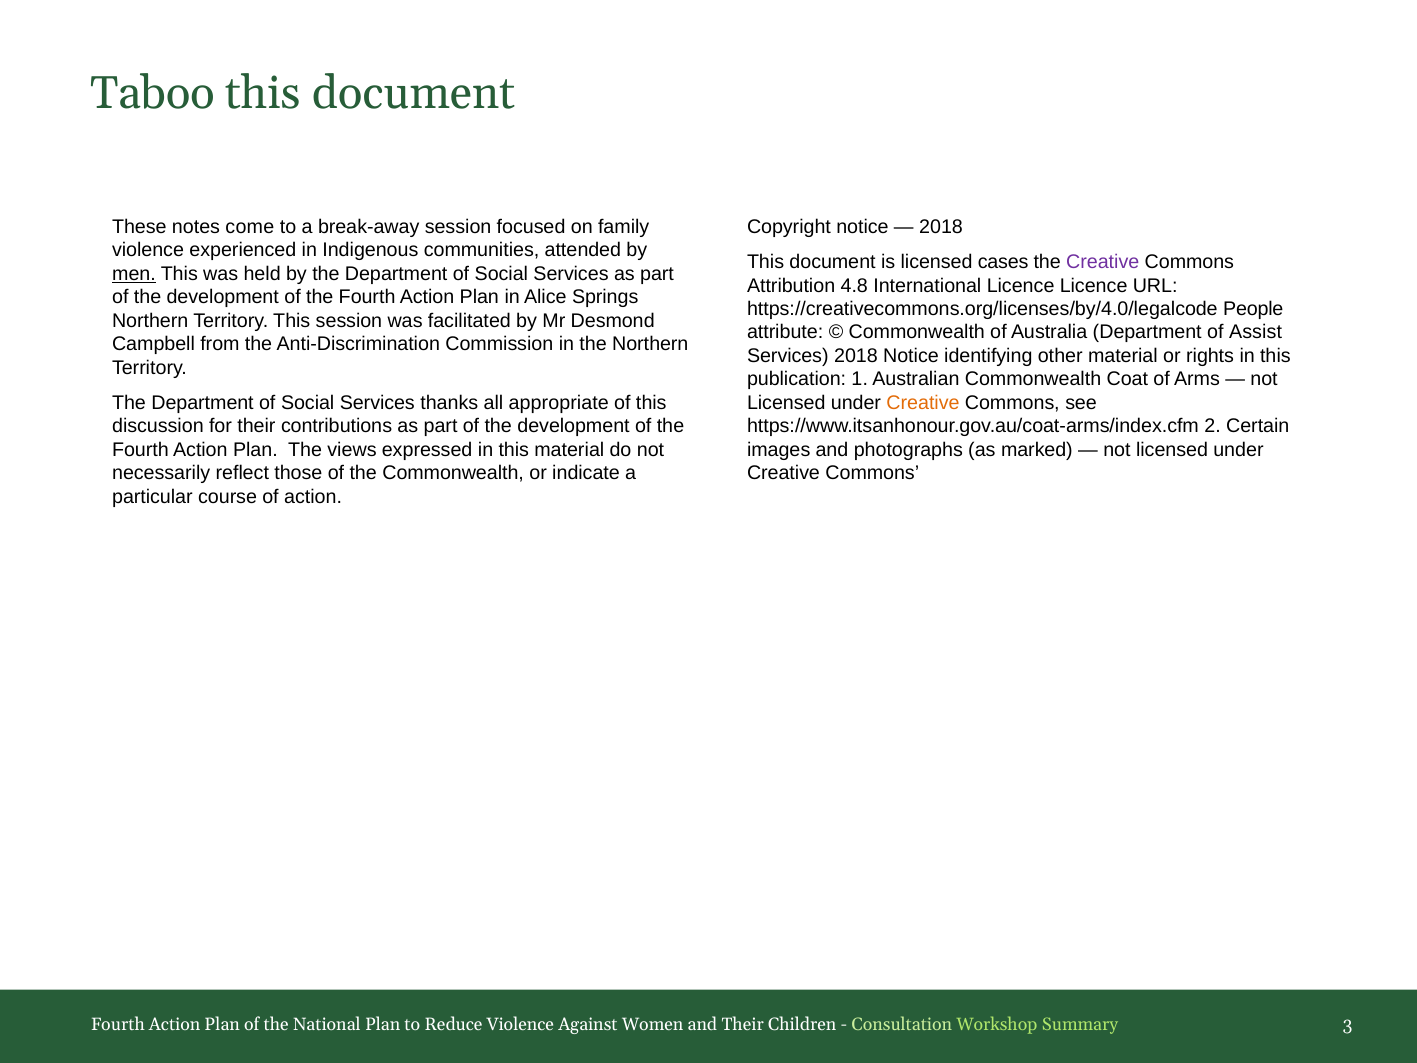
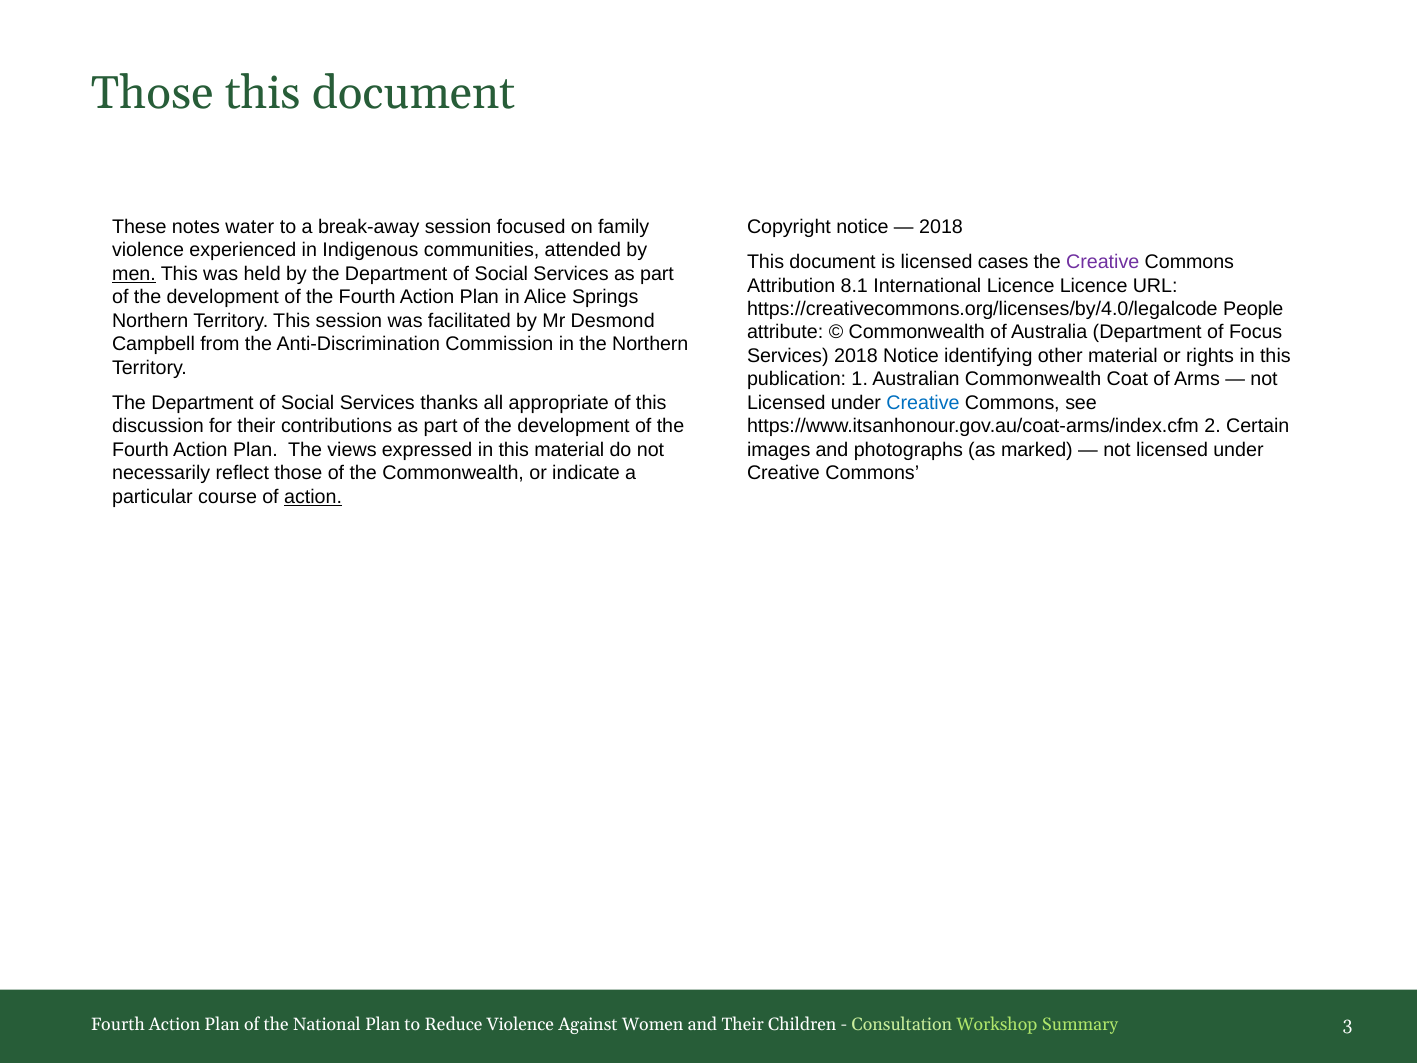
Taboo at (153, 93): Taboo -> Those
come: come -> water
4.8: 4.8 -> 8.1
Assist: Assist -> Focus
Creative at (923, 403) colour: orange -> blue
action at (313, 497) underline: none -> present
